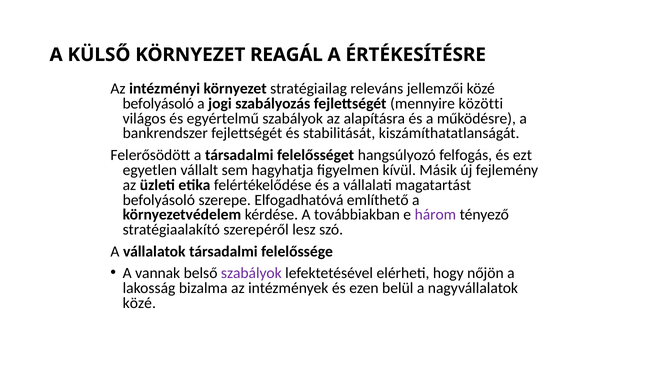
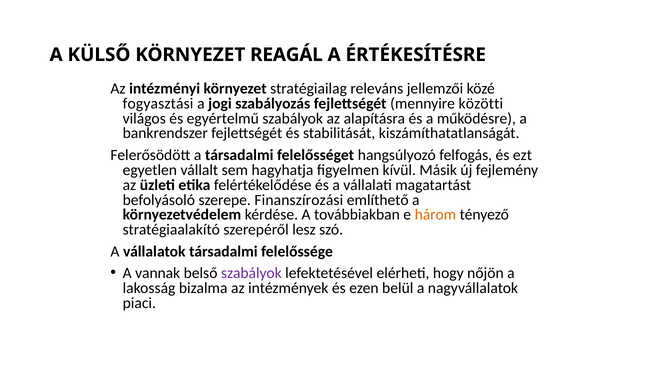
befolyásoló at (158, 103): befolyásoló -> fogyasztási
Elfogadhatóvá: Elfogadhatóvá -> Finanszírozási
három colour: purple -> orange
közé at (139, 303): közé -> piaci
